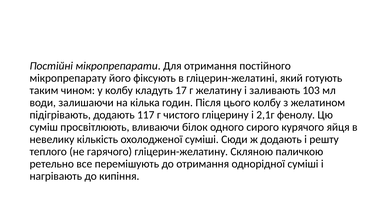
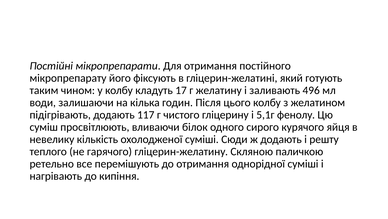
103: 103 -> 496
2,1г: 2,1г -> 5,1г
